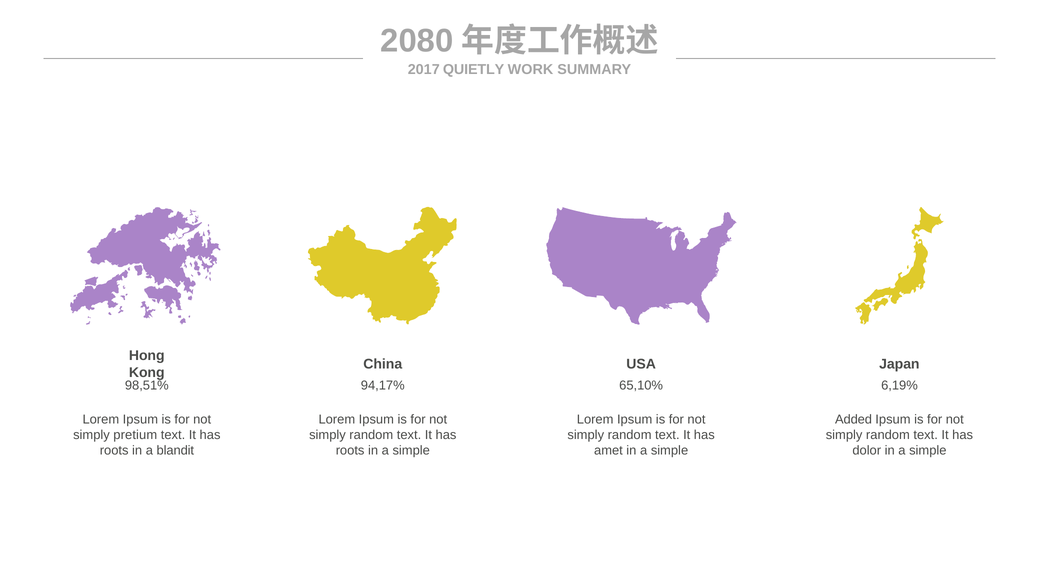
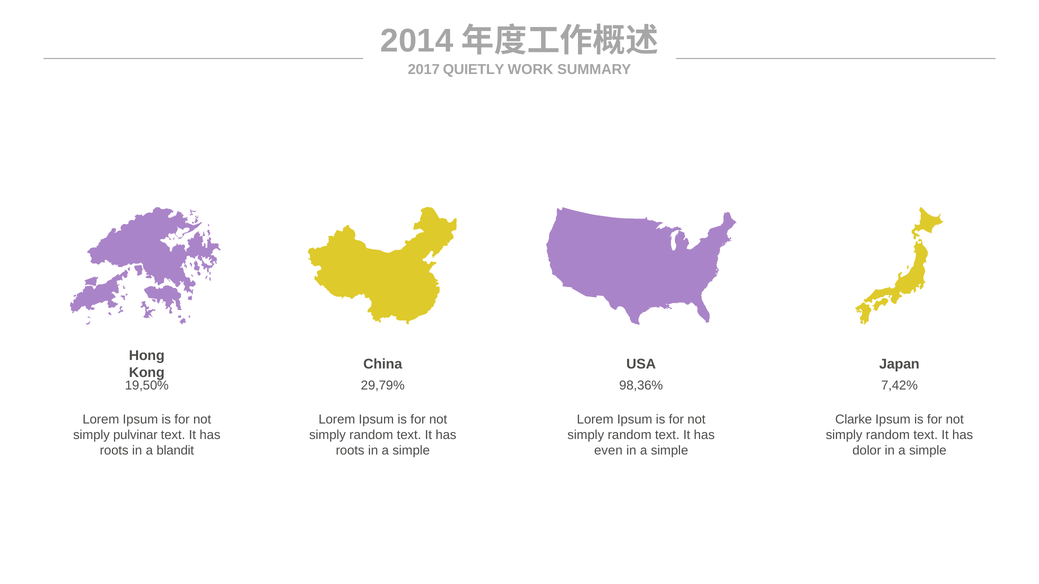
2080: 2080 -> 2014
98,51%: 98,51% -> 19,50%
94,17%: 94,17% -> 29,79%
65,10%: 65,10% -> 98,36%
6,19%: 6,19% -> 7,42%
Added: Added -> Clarke
pretium: pretium -> pulvinar
amet: amet -> even
